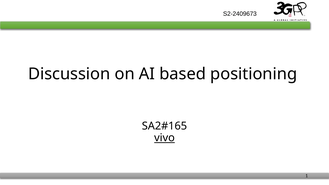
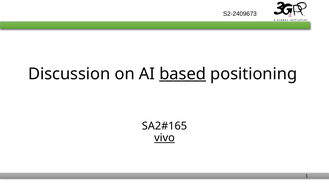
based underline: none -> present
